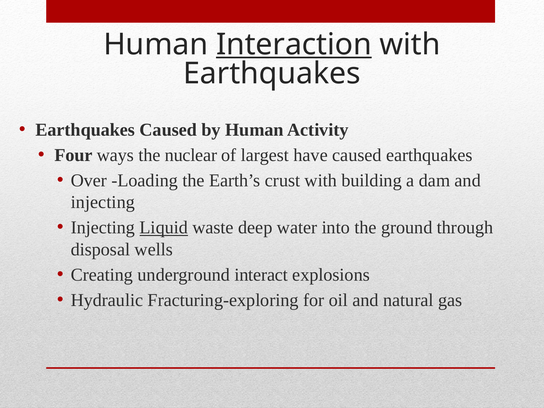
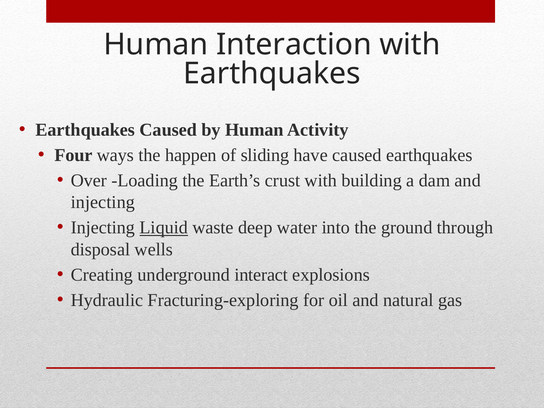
Interaction underline: present -> none
nuclear: nuclear -> happen
largest: largest -> sliding
